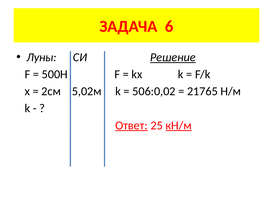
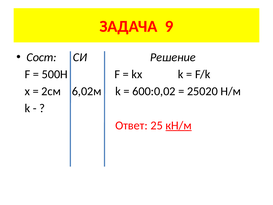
6: 6 -> 9
Луны: Луны -> Сост
Решение underline: present -> none
5,02м: 5,02м -> 6,02м
506:0,02: 506:0,02 -> 600:0,02
21765: 21765 -> 25020
Ответ underline: present -> none
